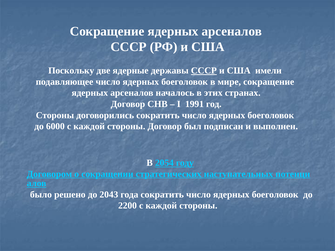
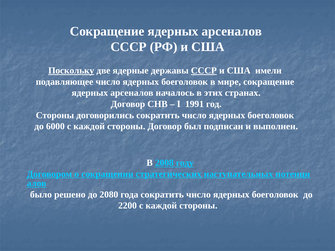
Поскольку underline: none -> present
2054: 2054 -> 2008
2043: 2043 -> 2080
